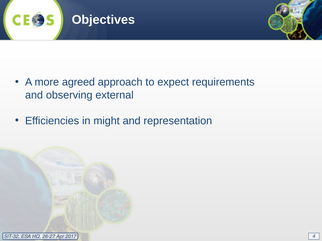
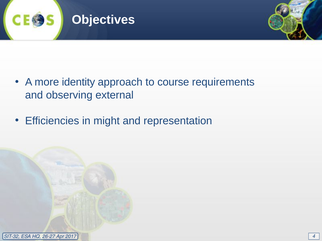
agreed: agreed -> identity
expect: expect -> course
